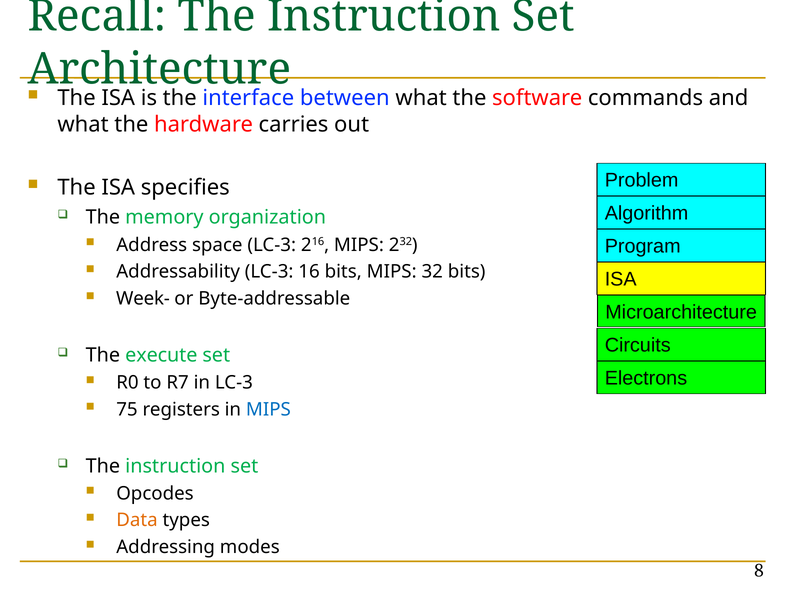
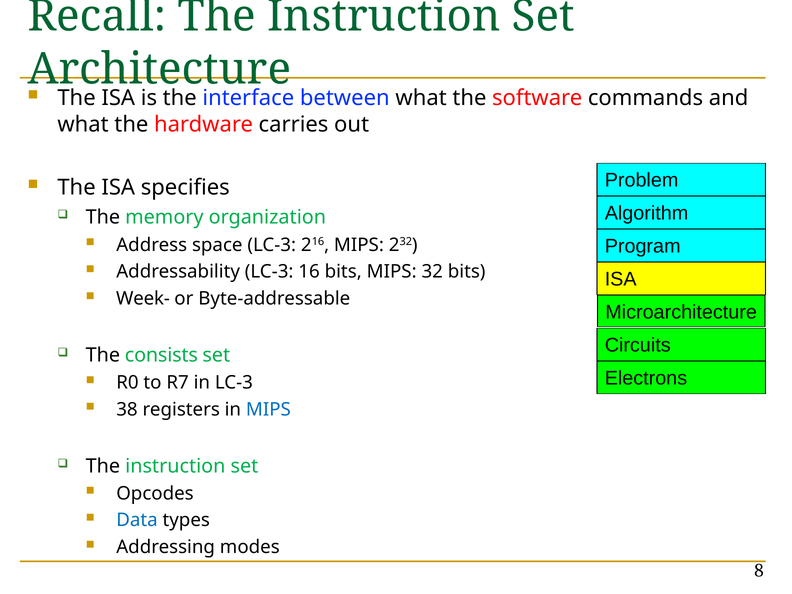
execute: execute -> consists
75: 75 -> 38
Data colour: orange -> blue
